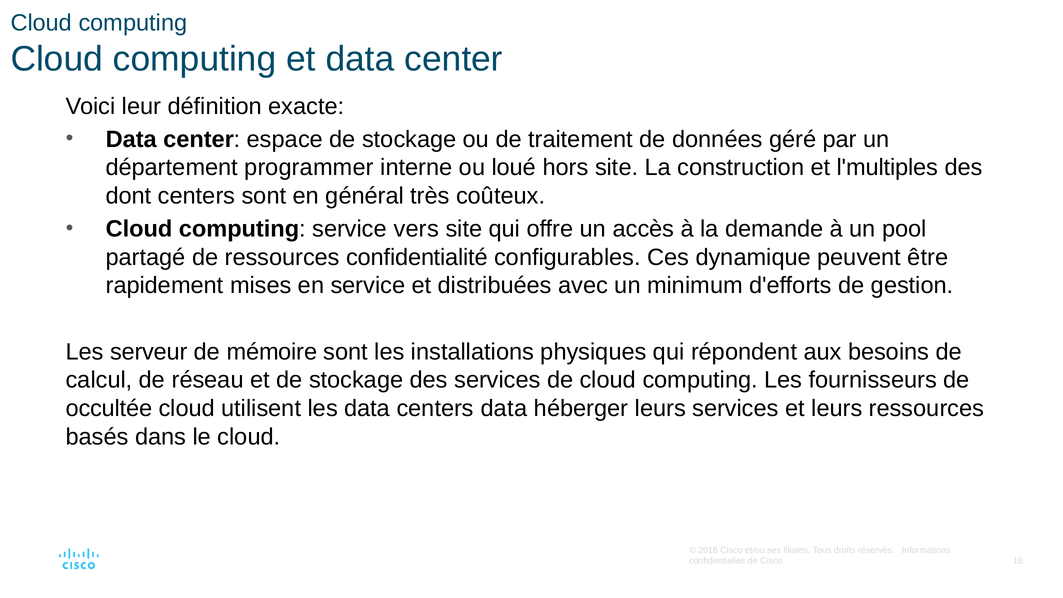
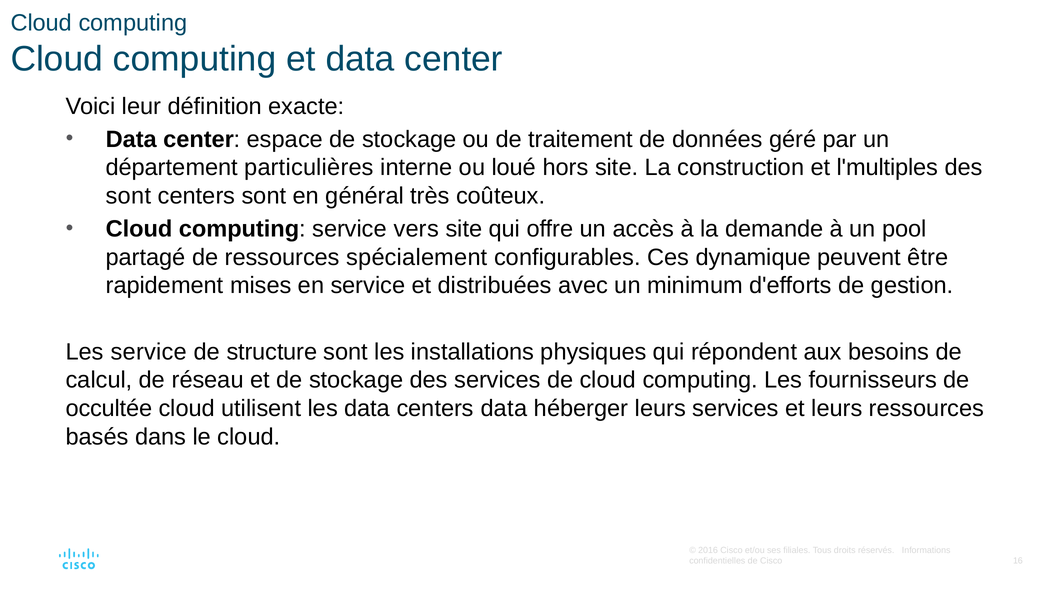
programmer: programmer -> particulières
dont at (129, 196): dont -> sont
confidentialité: confidentialité -> spécialement
Les serveur: serveur -> service
mémoire: mémoire -> structure
